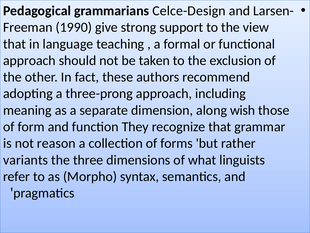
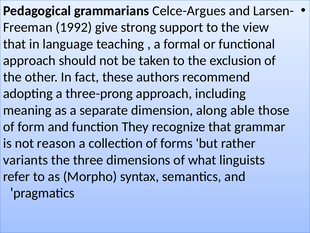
Celce-Design: Celce-Design -> Celce-Argues
1990: 1990 -> 1992
wish: wish -> able
